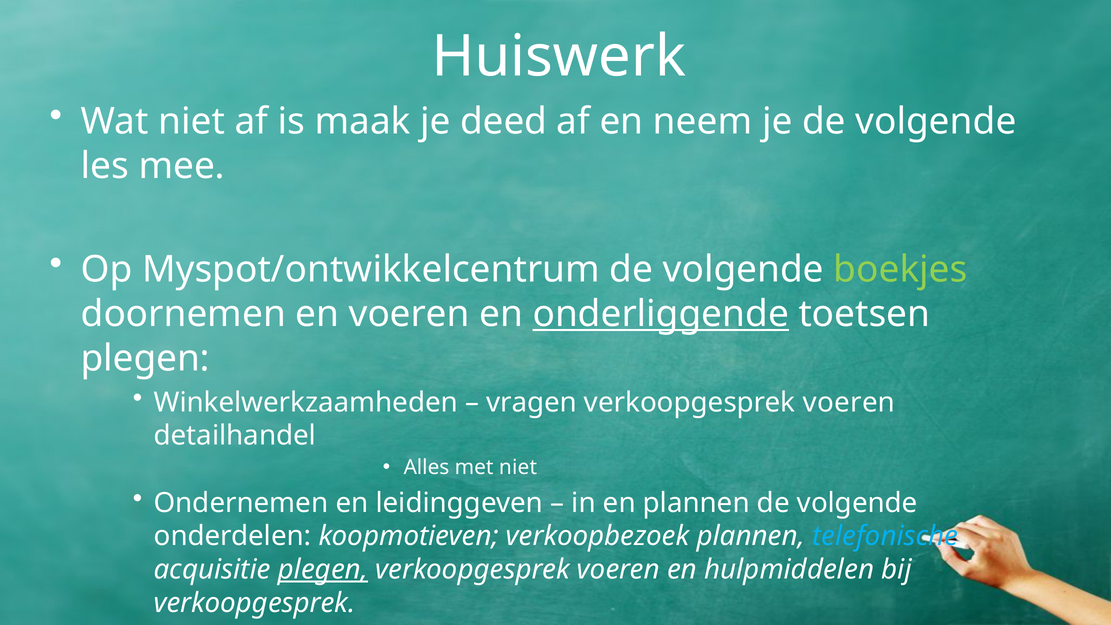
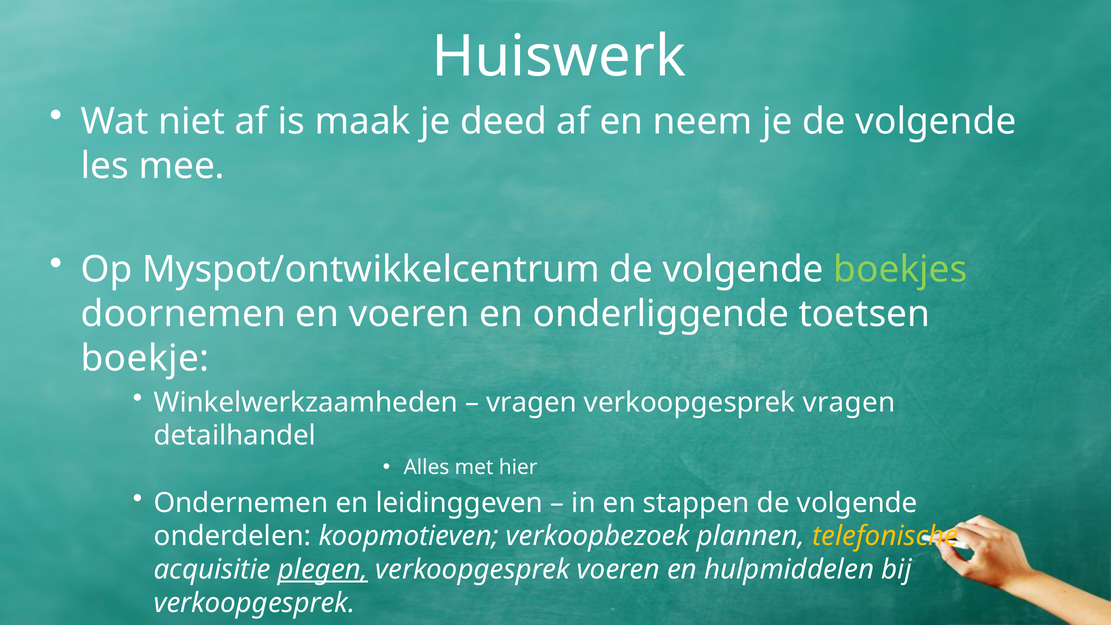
onderliggende underline: present -> none
plegen at (145, 359): plegen -> boekje
voeren at (849, 402): voeren -> vragen
met niet: niet -> hier
en plannen: plannen -> stappen
telefonische colour: light blue -> yellow
